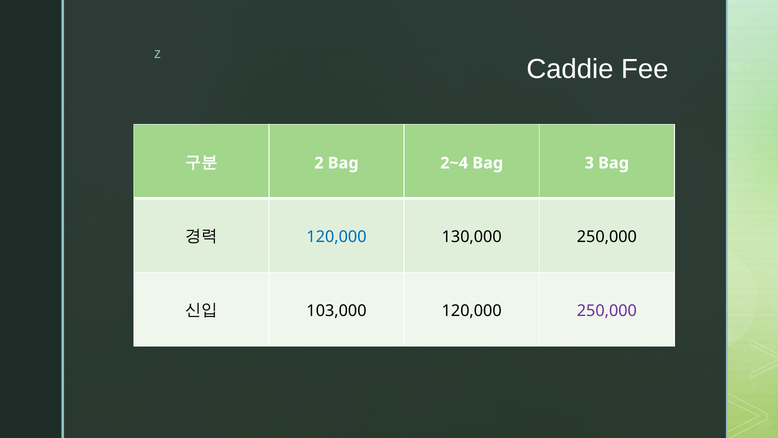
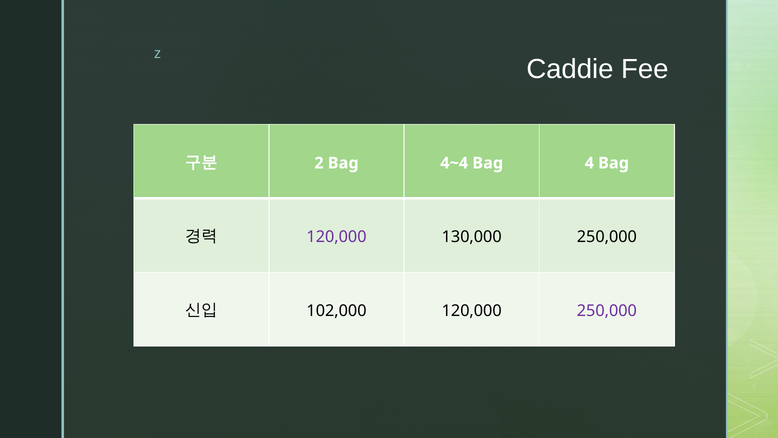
2~4: 2~4 -> 4~4
3: 3 -> 4
120,000 at (337, 237) colour: blue -> purple
103,000: 103,000 -> 102,000
